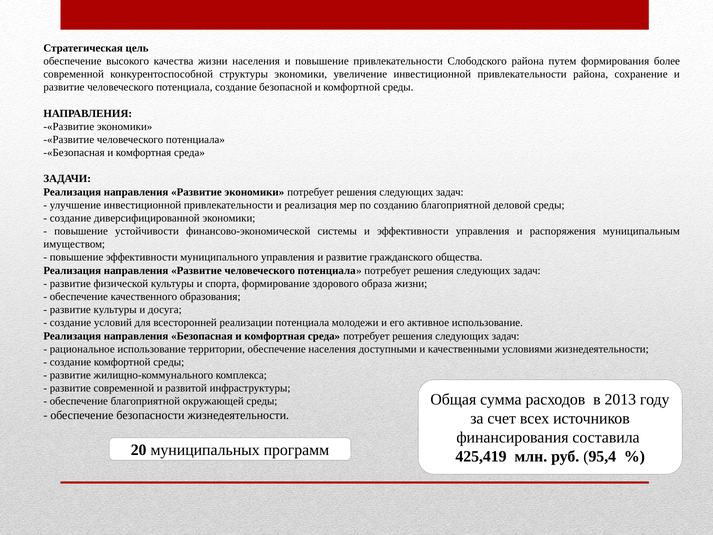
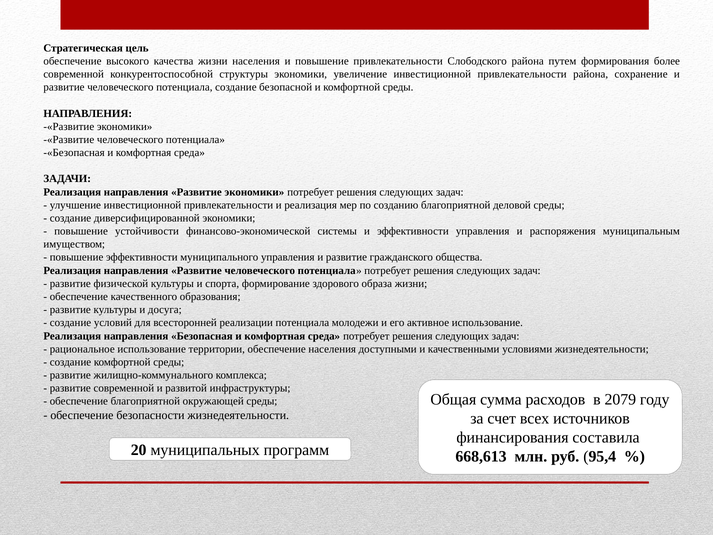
2013: 2013 -> 2079
425,419: 425,419 -> 668,613
